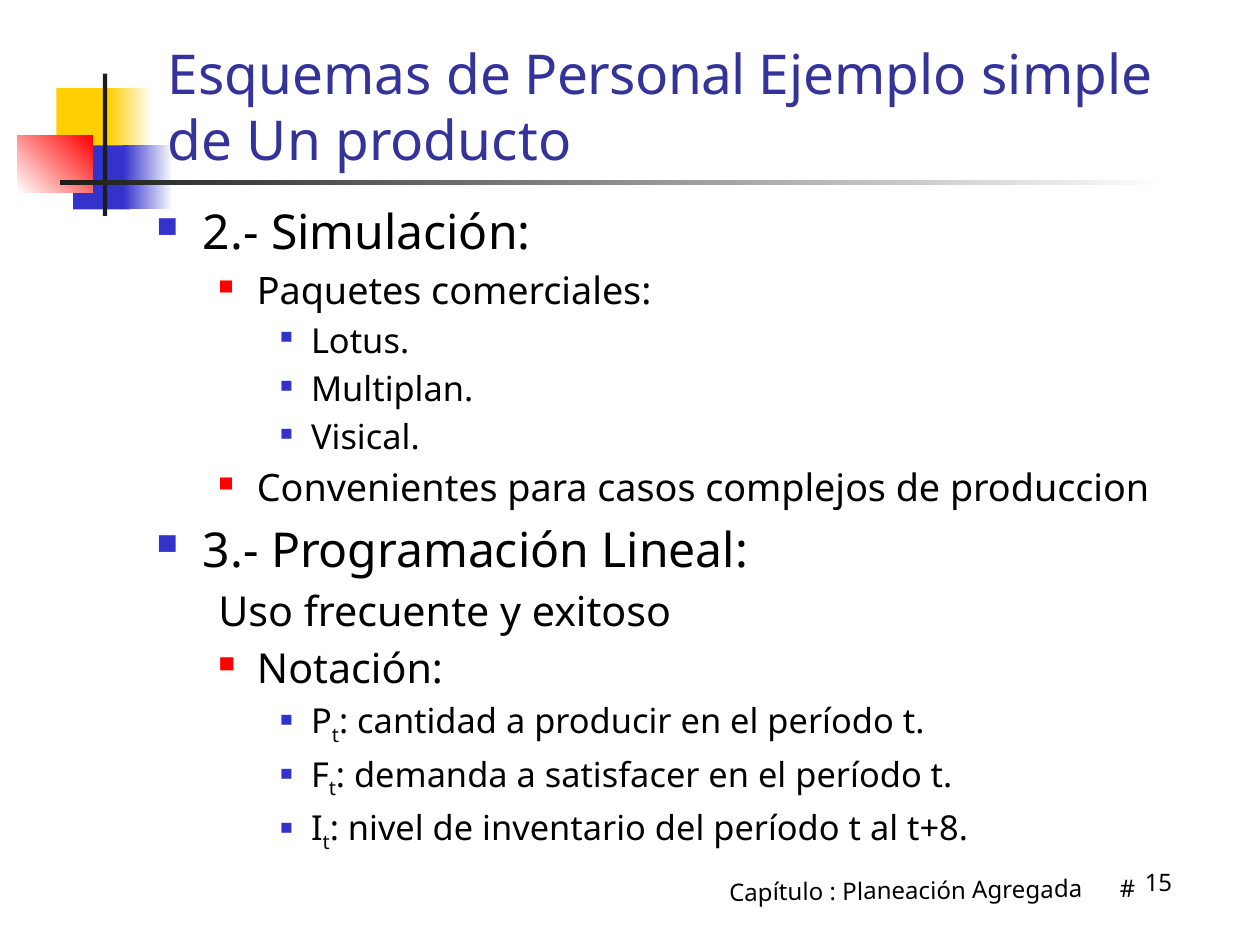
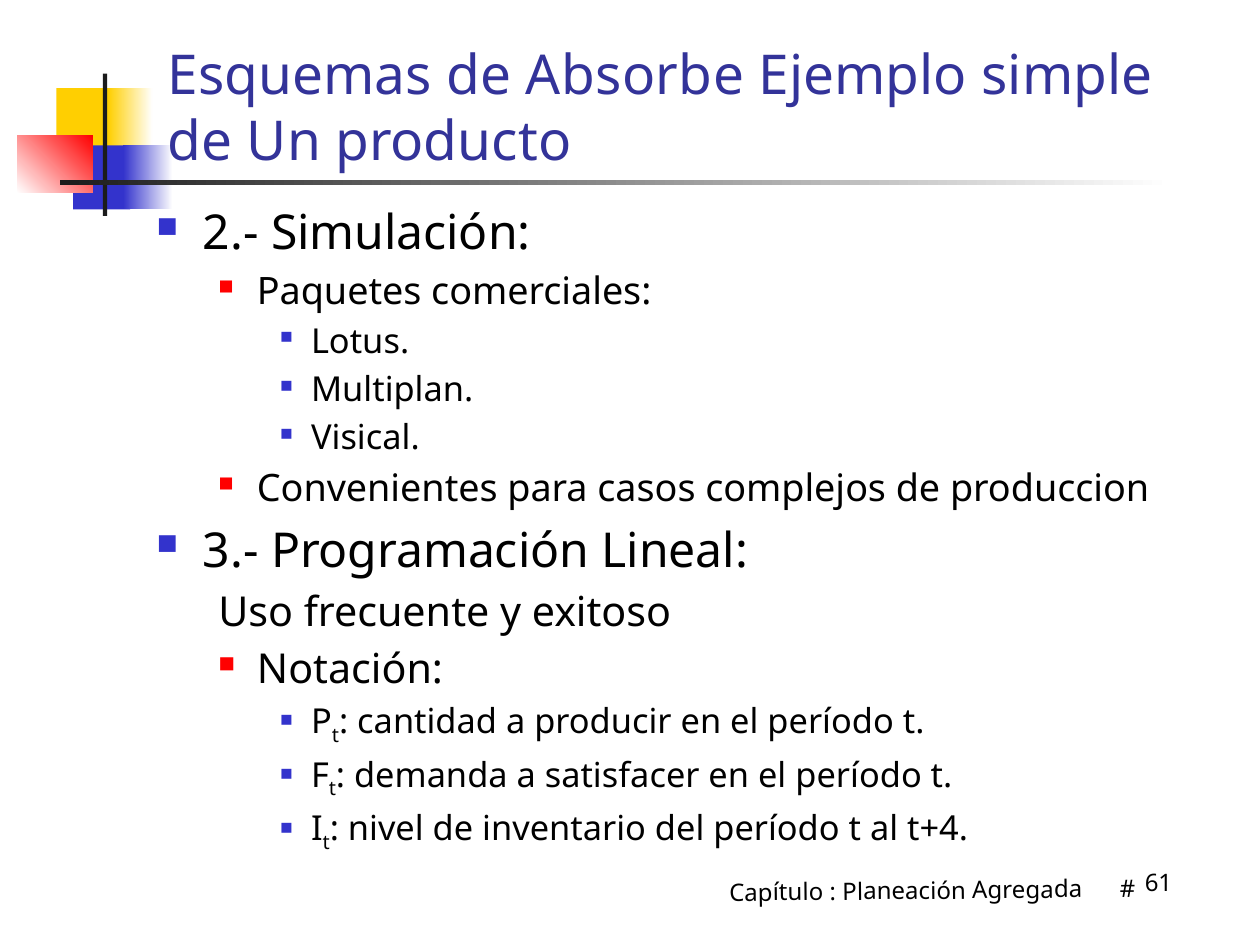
Personal: Personal -> Absorbe
t+8: t+8 -> t+4
15: 15 -> 61
